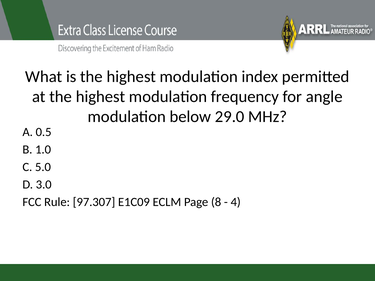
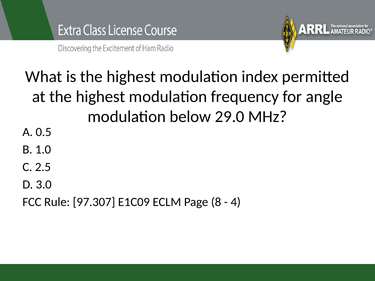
5.0: 5.0 -> 2.5
